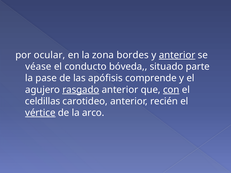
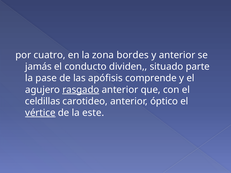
ocular: ocular -> cuatro
anterior at (177, 55) underline: present -> none
véase: véase -> jamás
bóveda: bóveda -> dividen
con underline: present -> none
recién: recién -> óptico
arco: arco -> este
